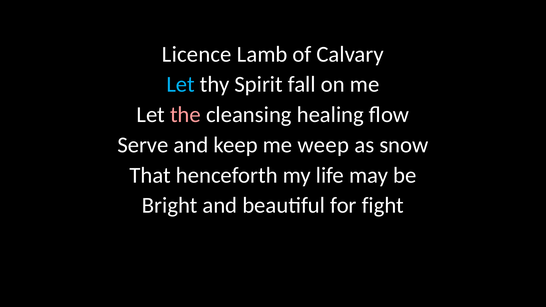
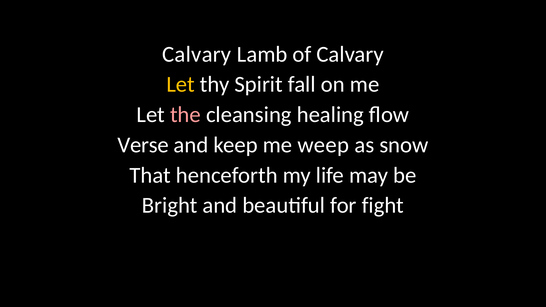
Licence at (197, 54): Licence -> Calvary
Let at (181, 85) colour: light blue -> yellow
Serve: Serve -> Verse
